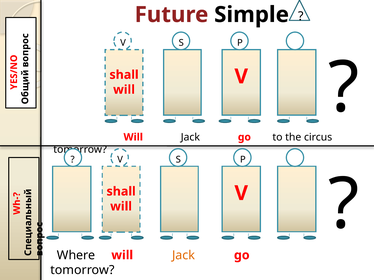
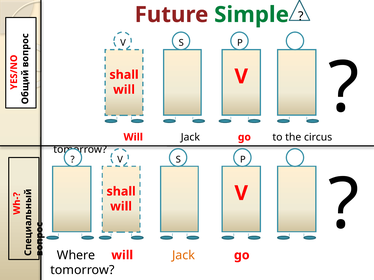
Simple colour: black -> green
